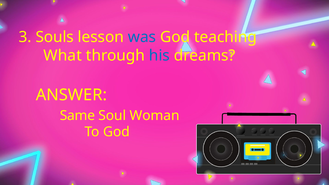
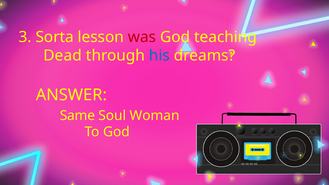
Souls: Souls -> Sorta
was colour: blue -> red
What: What -> Dead
